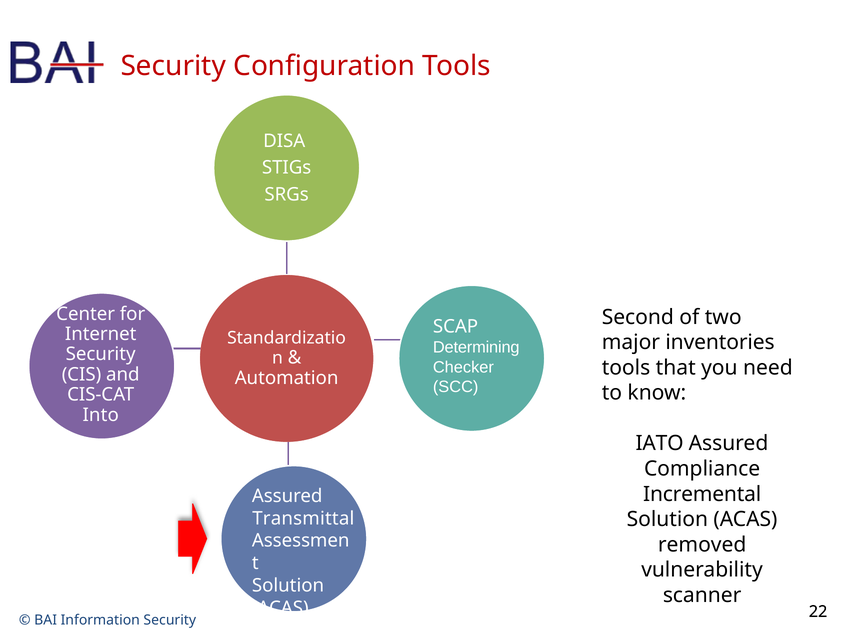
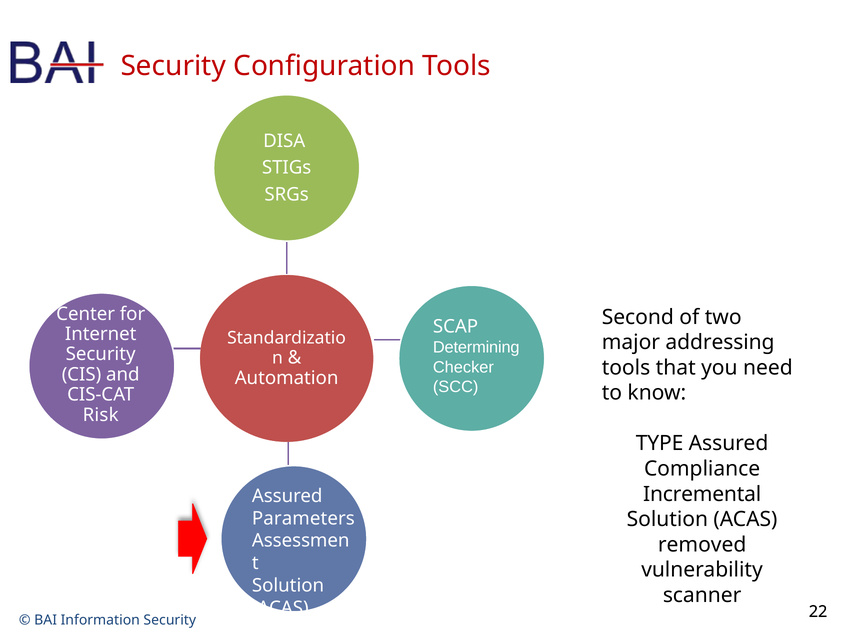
inventories: inventories -> addressing
Into: Into -> Risk
IATO: IATO -> TYPE
Transmittal: Transmittal -> Parameters
